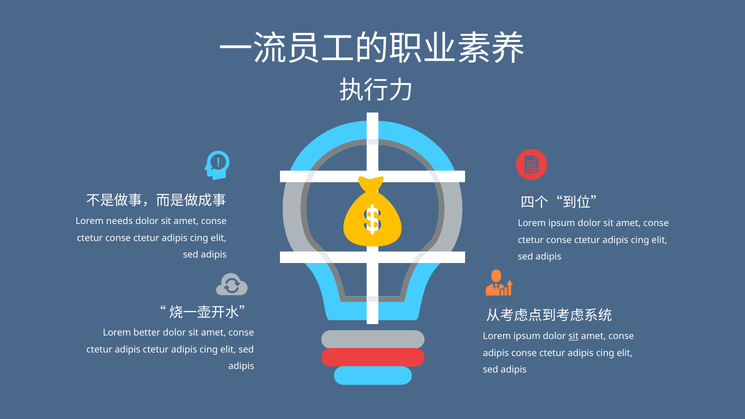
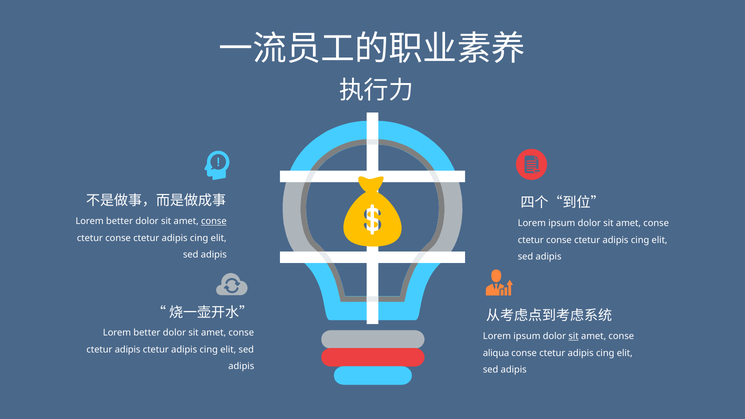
needs at (119, 221): needs -> better
conse at (214, 221) underline: none -> present
adipis at (496, 353): adipis -> aliqua
